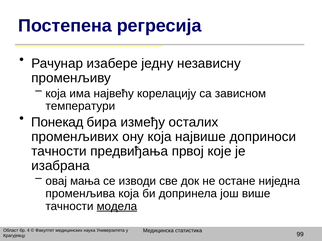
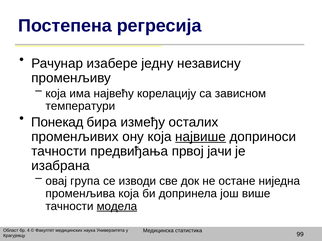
највише underline: none -> present
које: које -> јачи
мања: мања -> група
